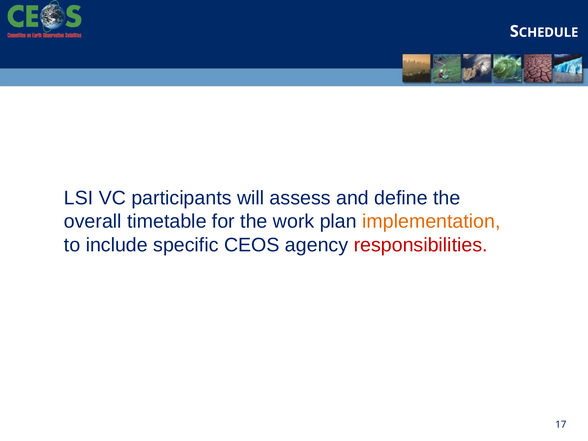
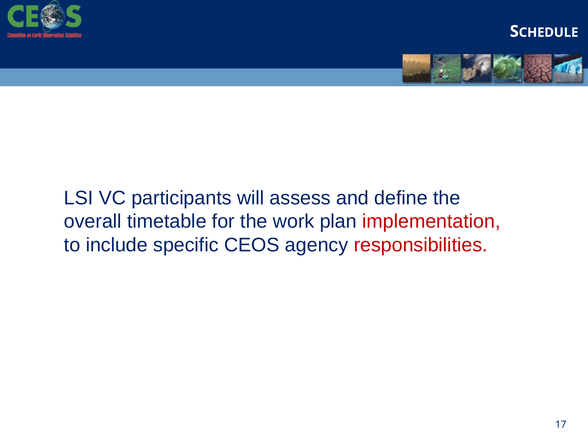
implementation colour: orange -> red
